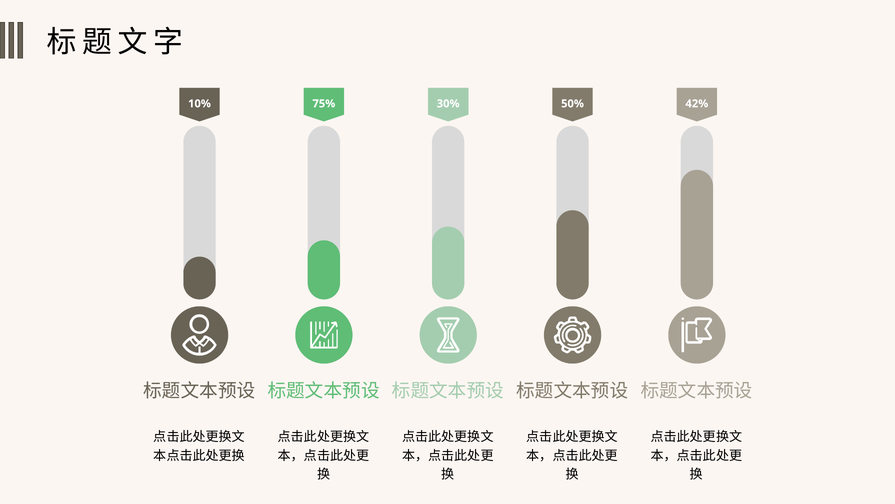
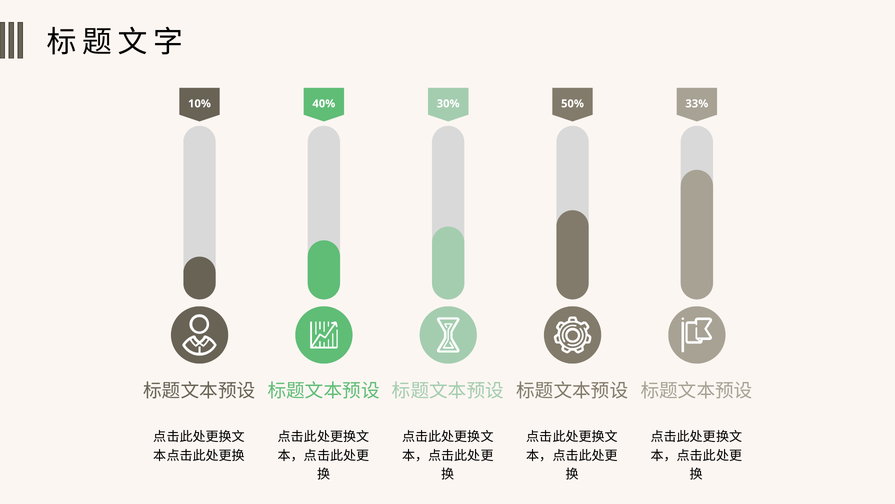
75%: 75% -> 40%
42%: 42% -> 33%
